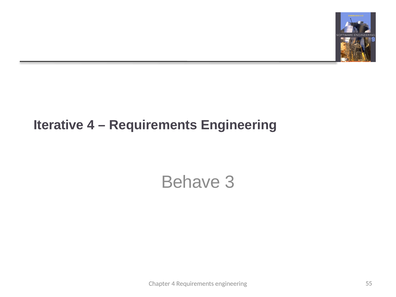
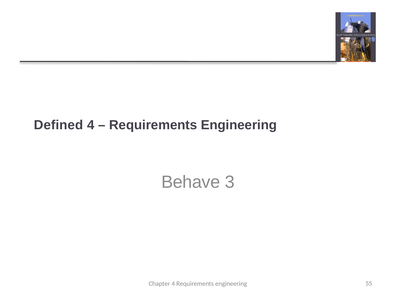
Iterative: Iterative -> Defined
